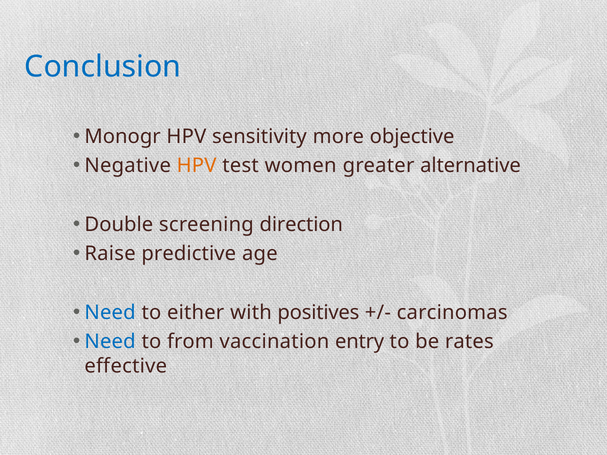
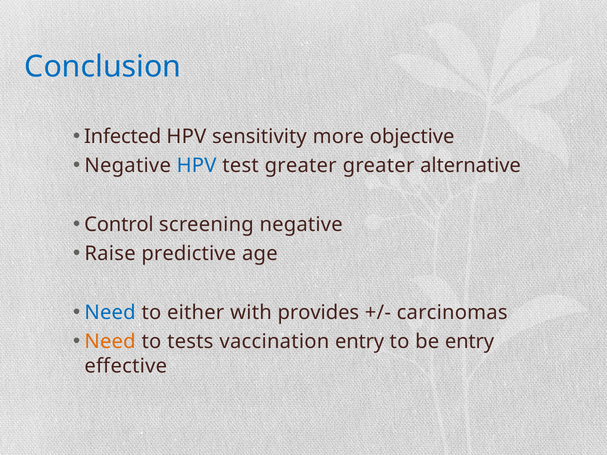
Monogr: Monogr -> Infected
HPV at (197, 166) colour: orange -> blue
test women: women -> greater
Double: Double -> Control
screening direction: direction -> negative
positives: positives -> provides
Need at (110, 342) colour: blue -> orange
from: from -> tests
be rates: rates -> entry
